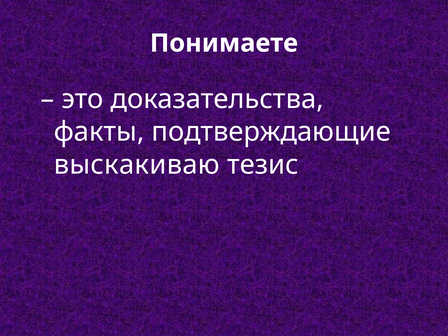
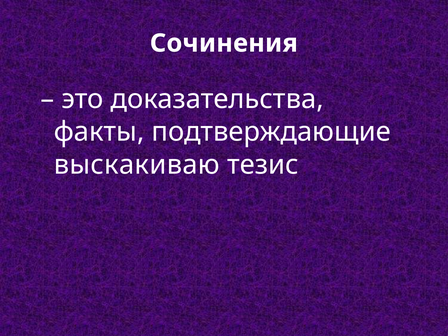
Понимаете: Понимаете -> Сочинения
